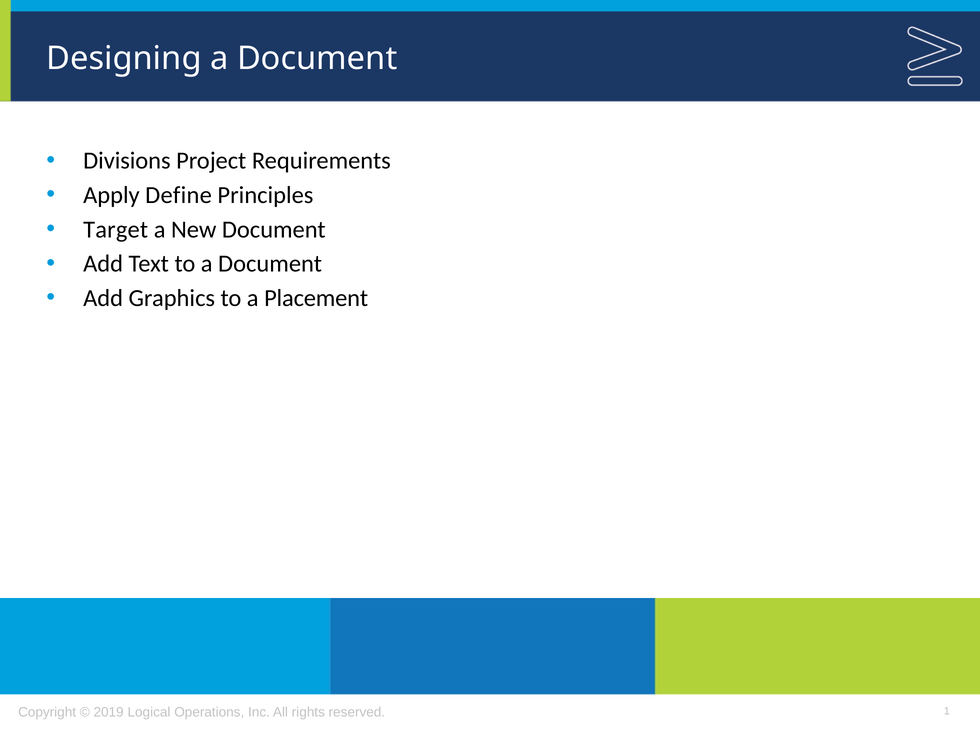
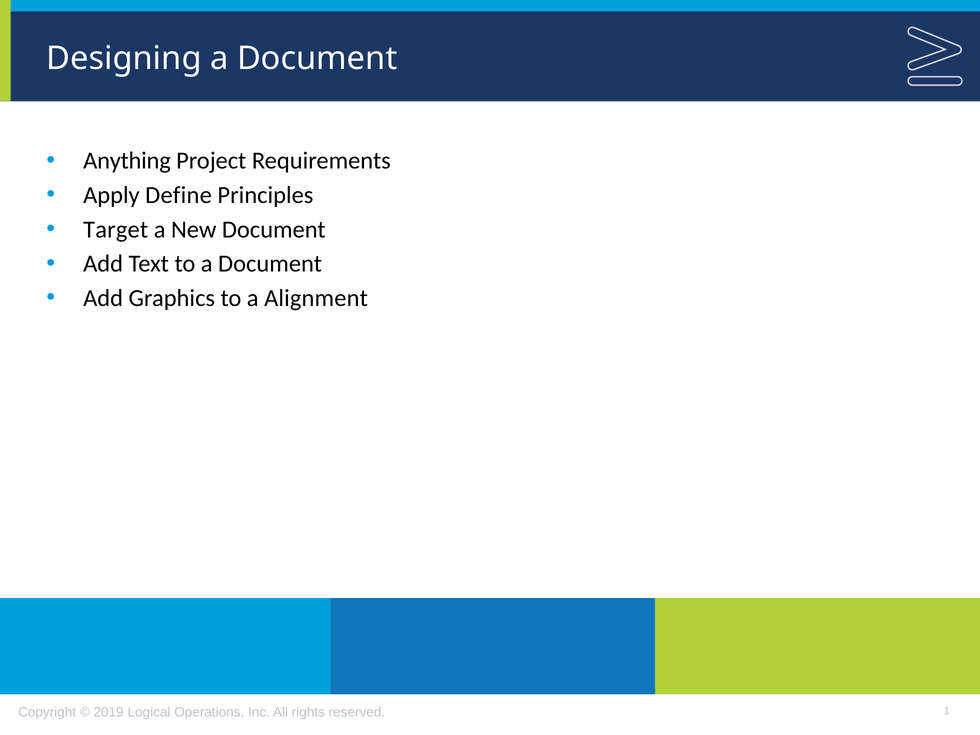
Divisions: Divisions -> Anything
Placement: Placement -> Alignment
